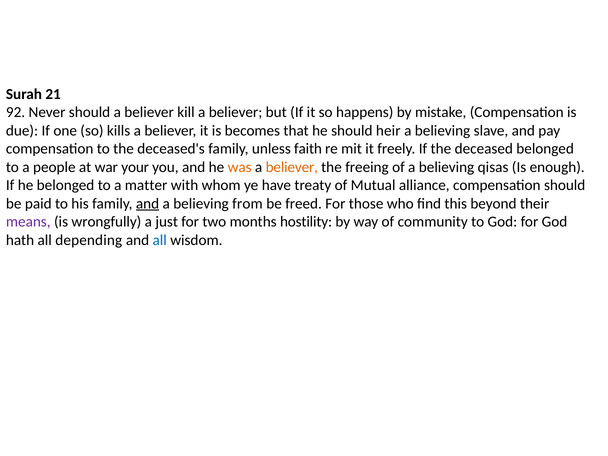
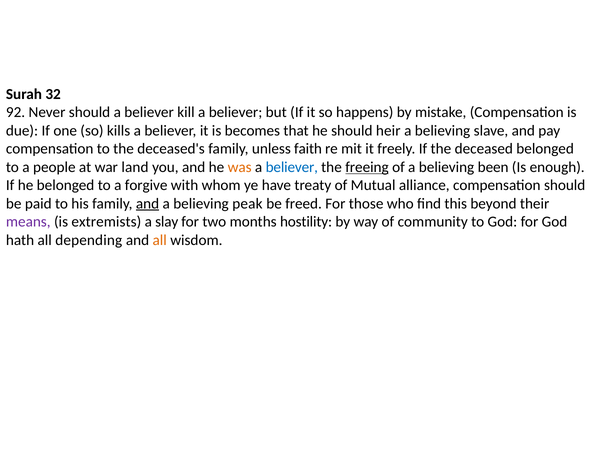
21: 21 -> 32
your: your -> land
believer at (292, 167) colour: orange -> blue
freeing underline: none -> present
qisas: qisas -> been
matter: matter -> forgive
from: from -> peak
wrongfully: wrongfully -> extremists
just: just -> slay
all at (160, 240) colour: blue -> orange
